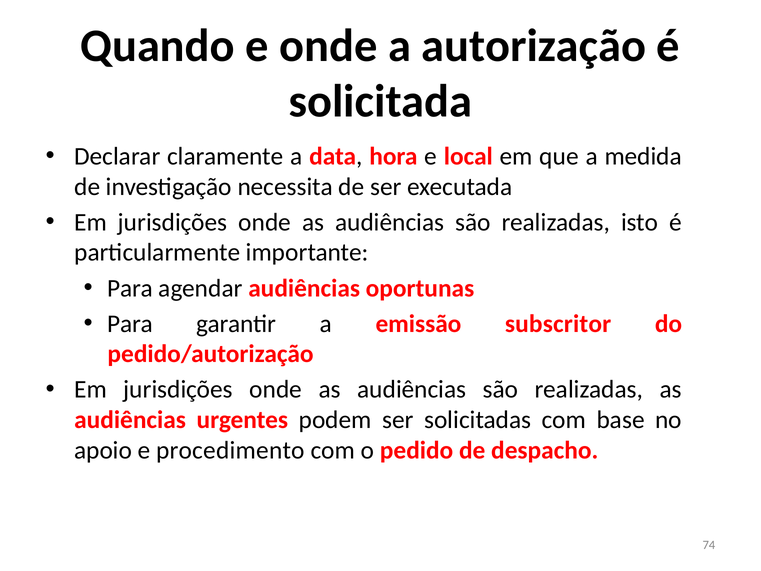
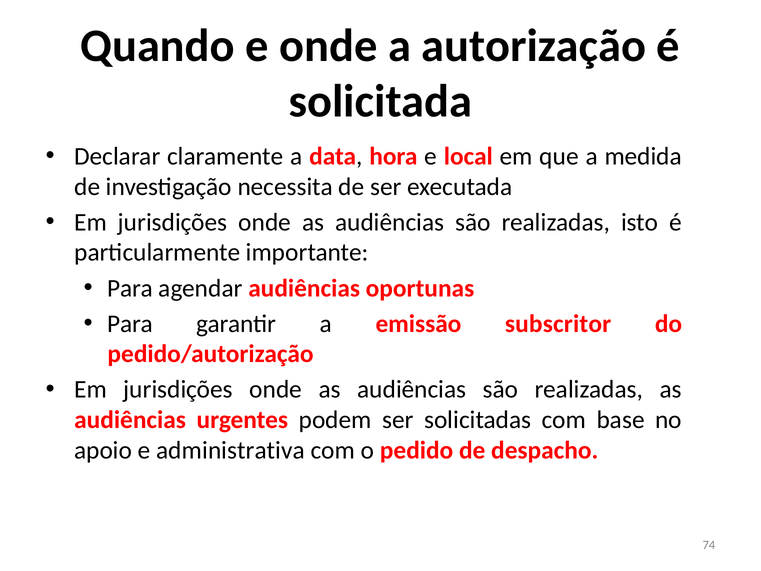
procedimento: procedimento -> administrativa
